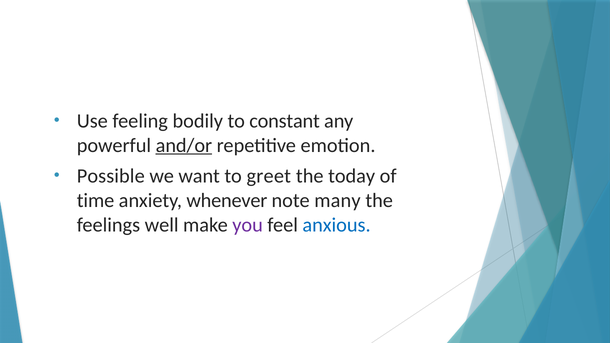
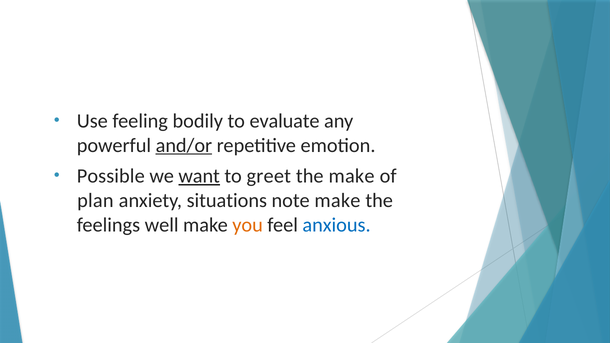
constant: constant -> evaluate
want underline: none -> present
the today: today -> make
time: time -> plan
whenever: whenever -> situations
note many: many -> make
you colour: purple -> orange
